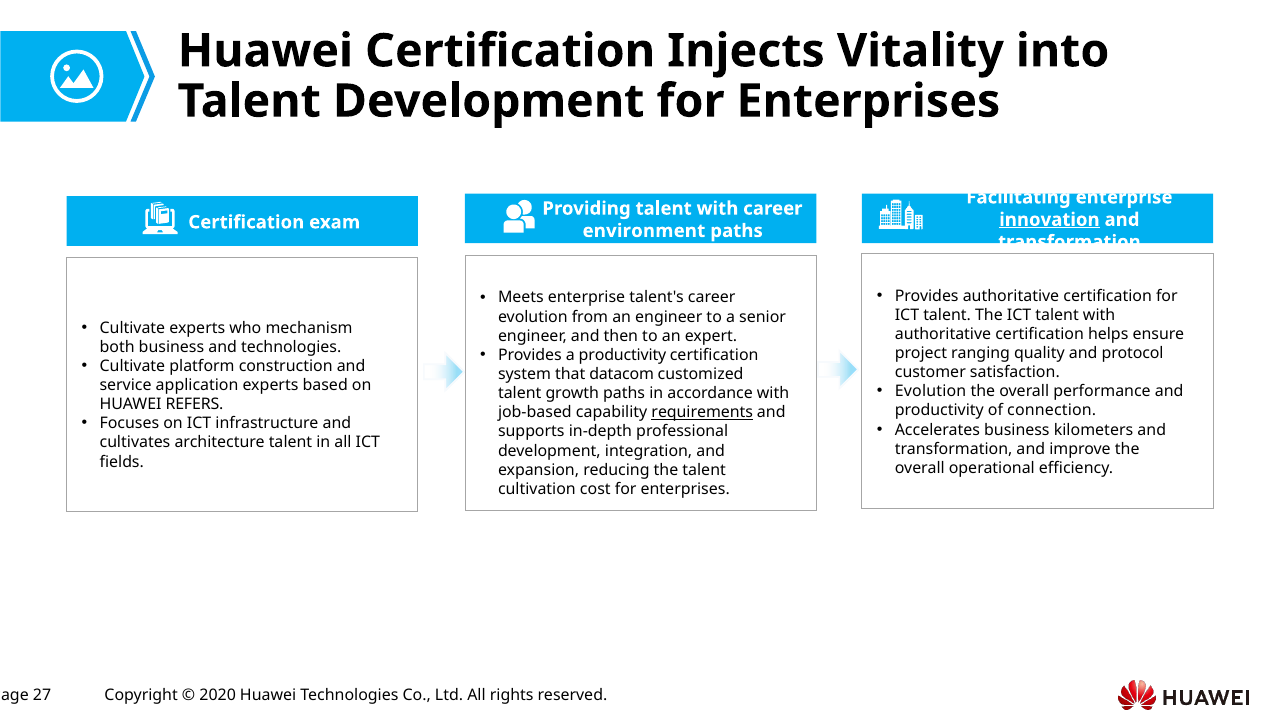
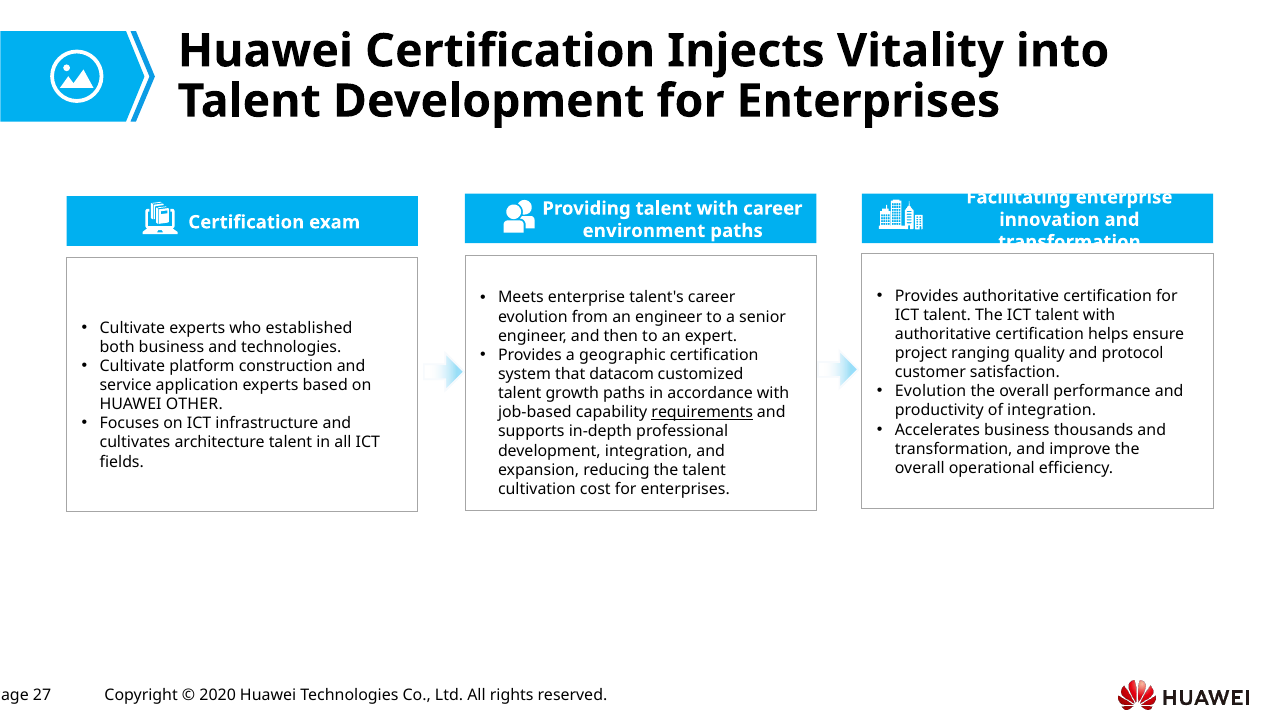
innovation underline: present -> none
mechanism: mechanism -> established
a productivity: productivity -> geographic
REFERS: REFERS -> OTHER
of connection: connection -> integration
kilometers: kilometers -> thousands
